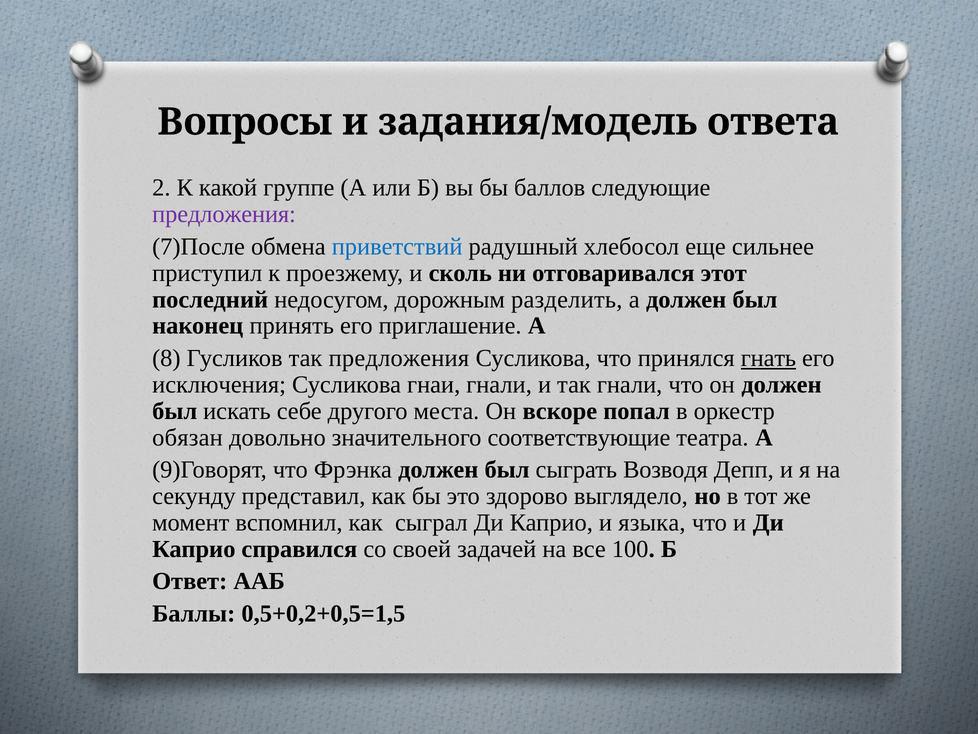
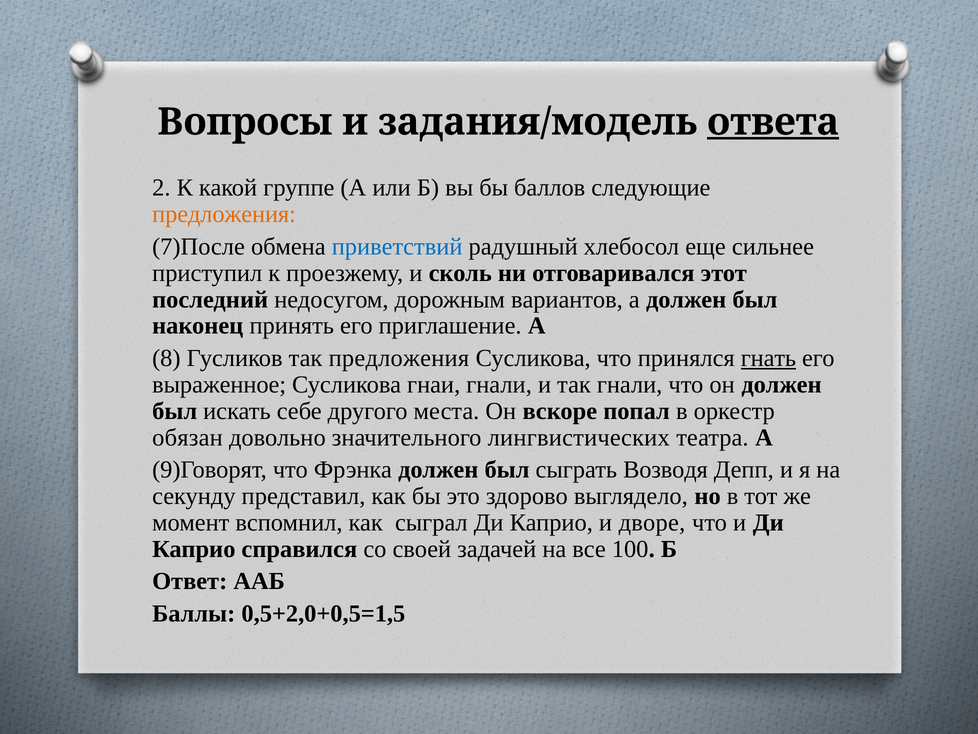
ответа underline: none -> present
предложения at (224, 214) colour: purple -> orange
разделить: разделить -> вариантов
исключения: исключения -> выраженное
соответствующие: соответствующие -> лингвистических
языка: языка -> дворе
0,5+0,2+0,5=1,5: 0,5+0,2+0,5=1,5 -> 0,5+2,0+0,5=1,5
